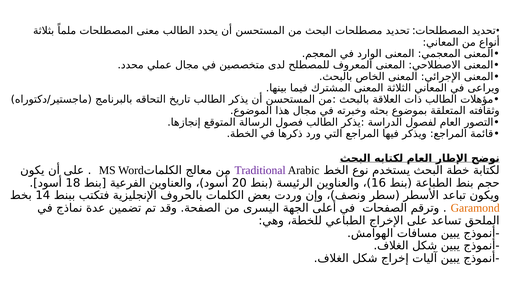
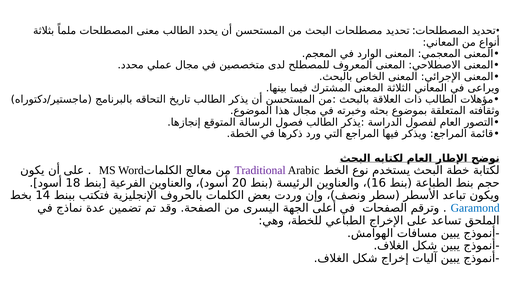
Garamond colour: orange -> blue
